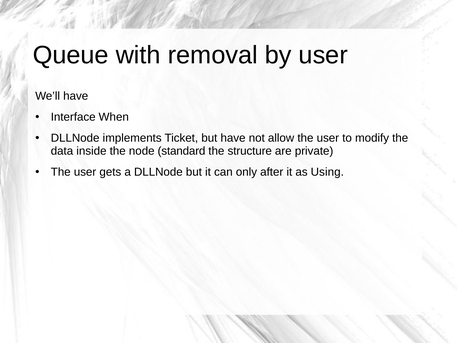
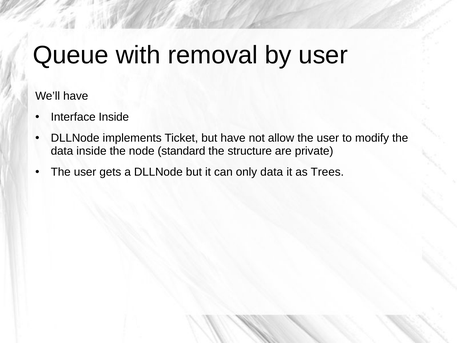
Interface When: When -> Inside
only after: after -> data
Using: Using -> Trees
